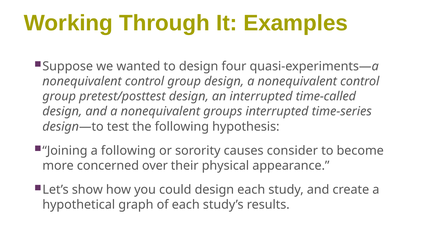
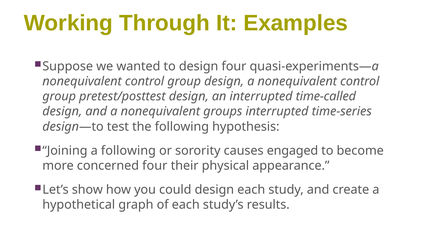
consider: consider -> engaged
concerned over: over -> four
